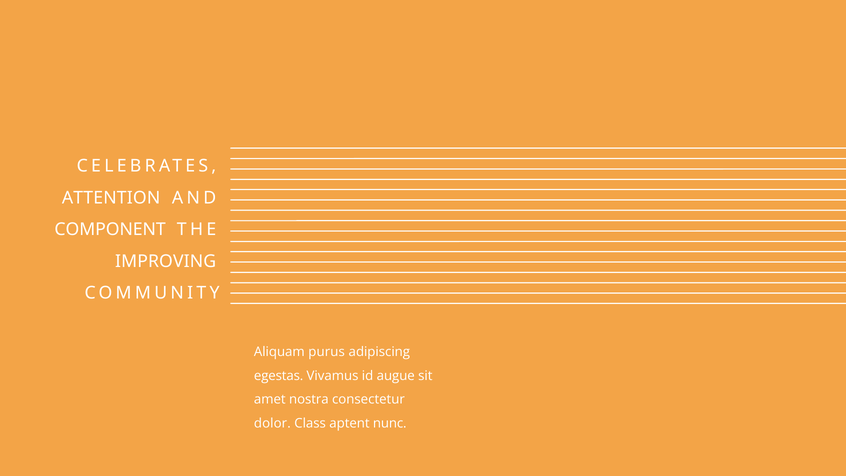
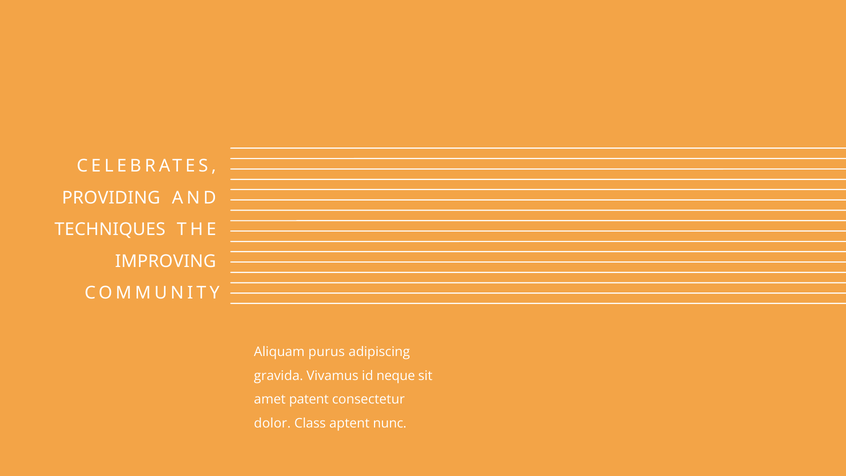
ATTENTION: ATTENTION -> PROVIDING
COMPONENT: COMPONENT -> TECHNIQUES
egestas: egestas -> gravida
augue: augue -> neque
nostra: nostra -> patent
